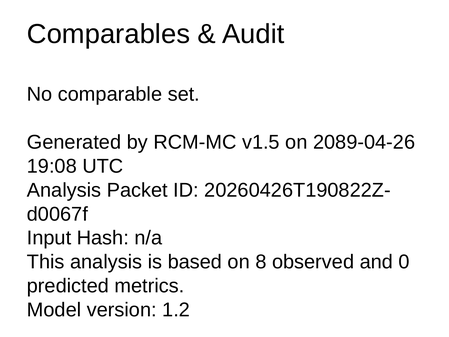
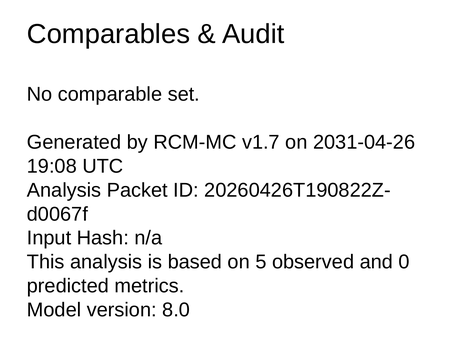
v1.5: v1.5 -> v1.7
2089-04-26: 2089-04-26 -> 2031-04-26
8: 8 -> 5
1.2: 1.2 -> 8.0
